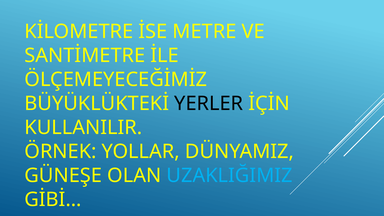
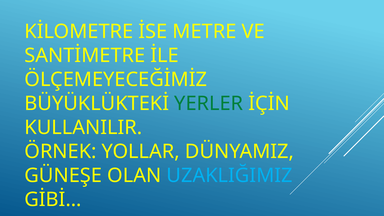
YERLER colour: black -> green
